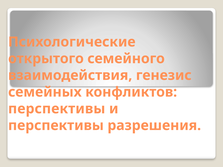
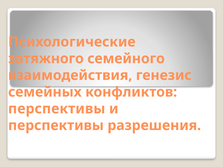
открытого: открытого -> затяжного
